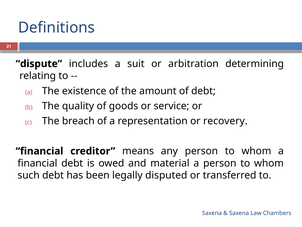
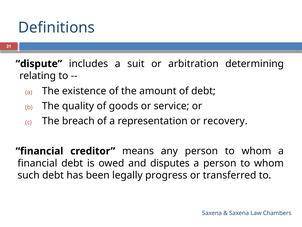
material: material -> disputes
disputed: disputed -> progress
